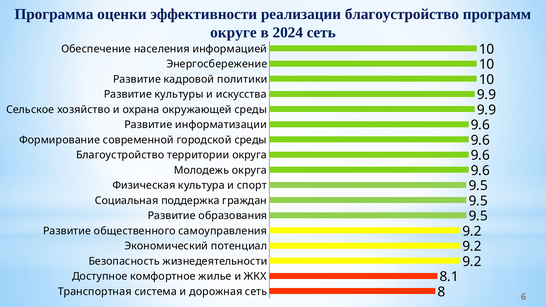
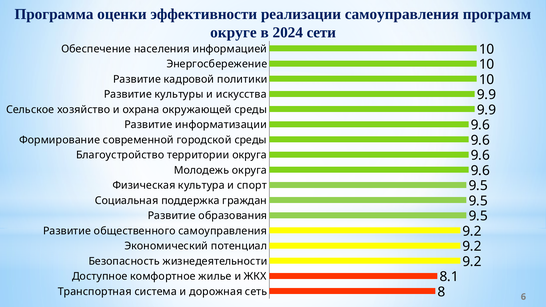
реализации благоустройство: благоустройство -> самоуправления
2024 сеть: сеть -> сети
